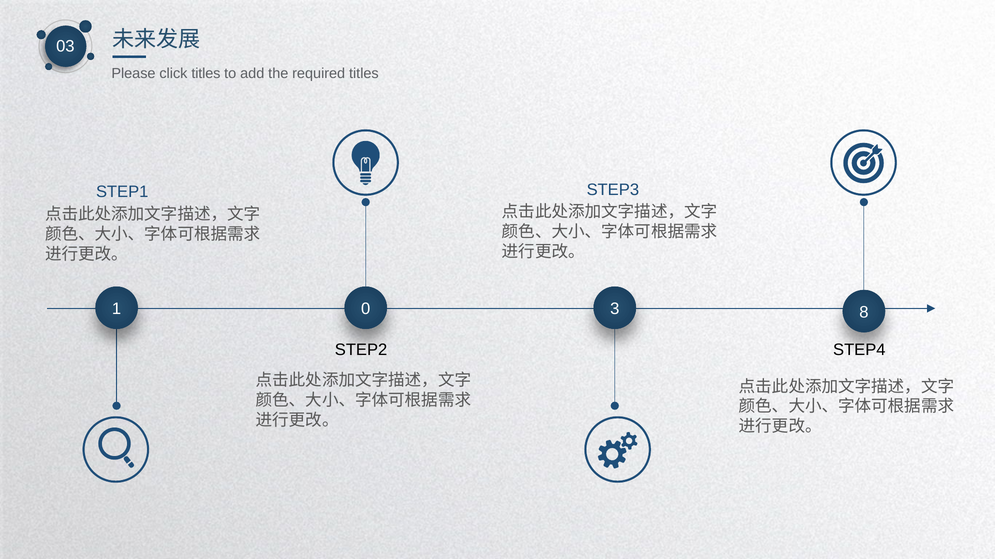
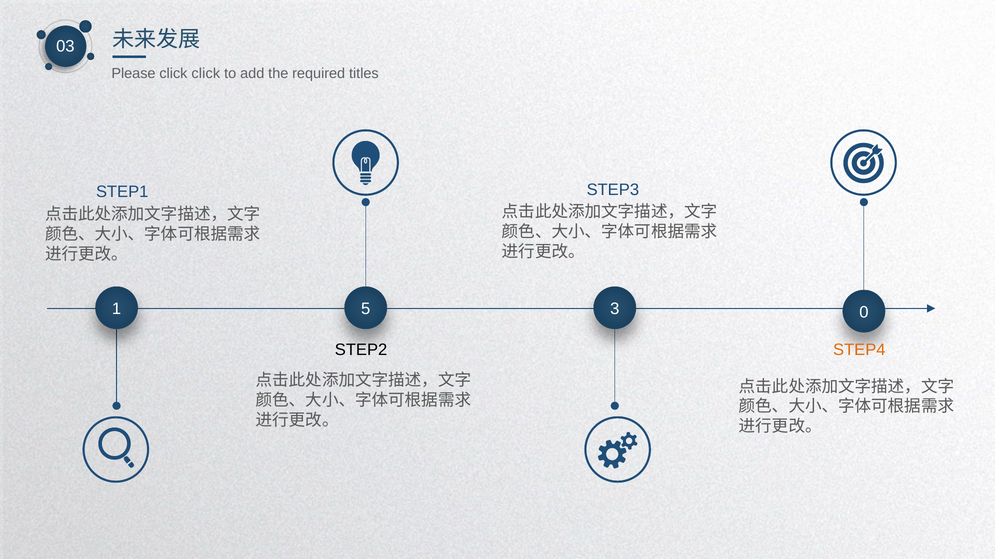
click titles: titles -> click
0: 0 -> 5
8: 8 -> 0
STEP4 colour: black -> orange
